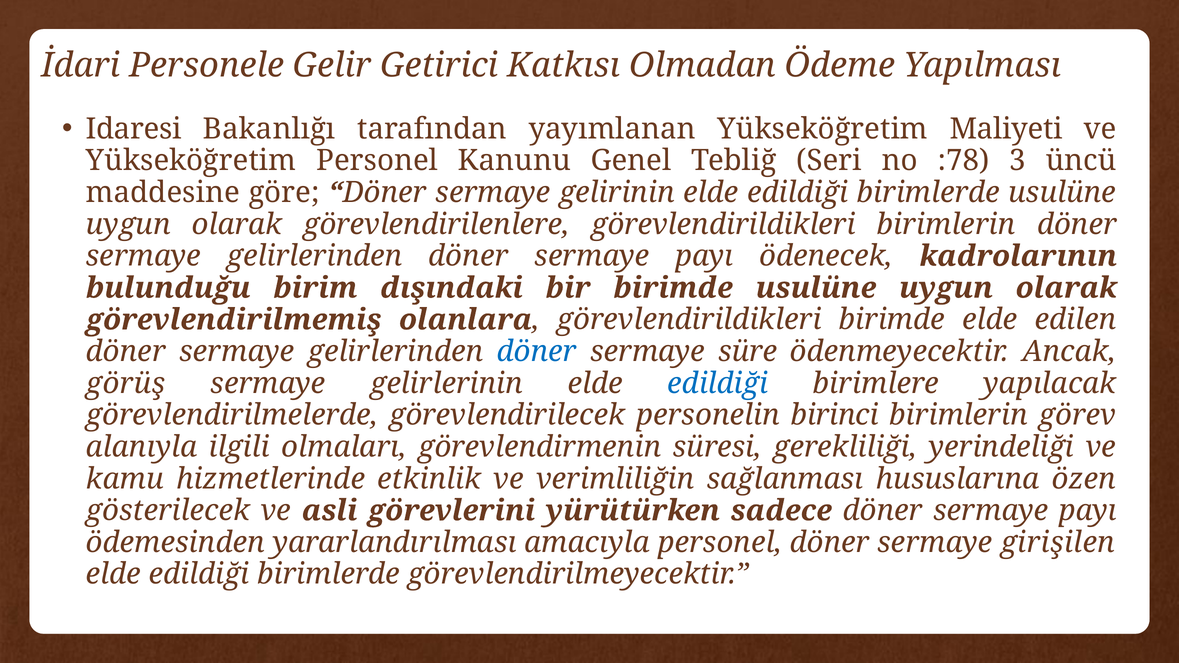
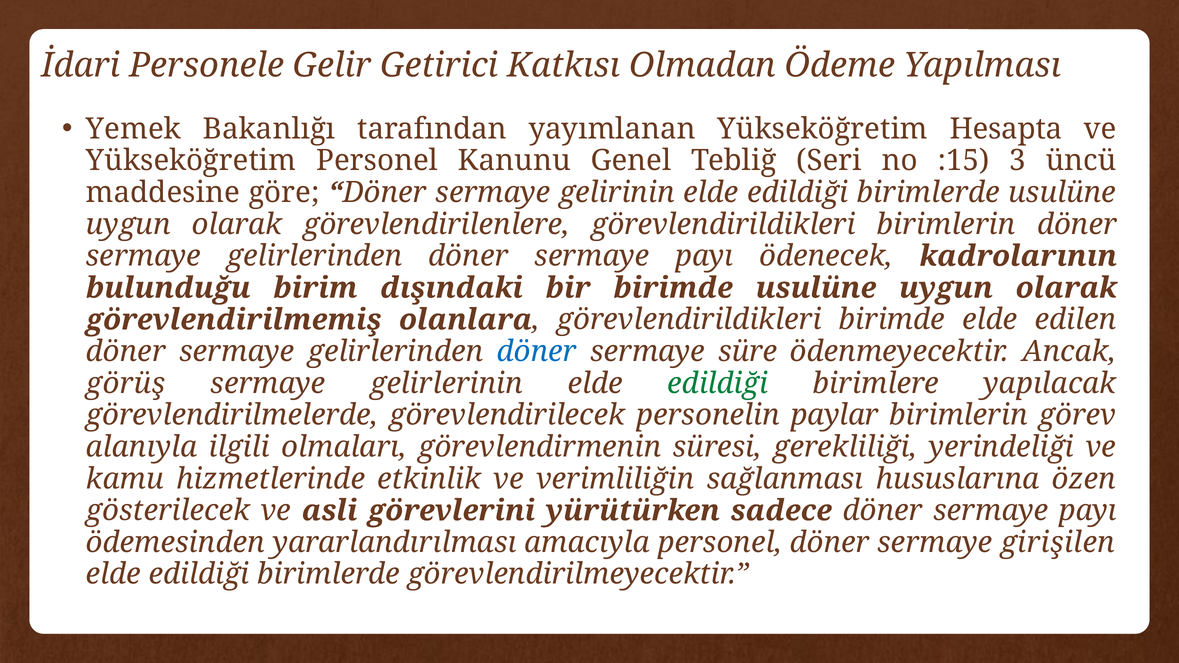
Idaresi: Idaresi -> Yemek
Maliyeti: Maliyeti -> Hesapta
:78: :78 -> :15
edildiği at (718, 384) colour: blue -> green
birinci: birinci -> paylar
